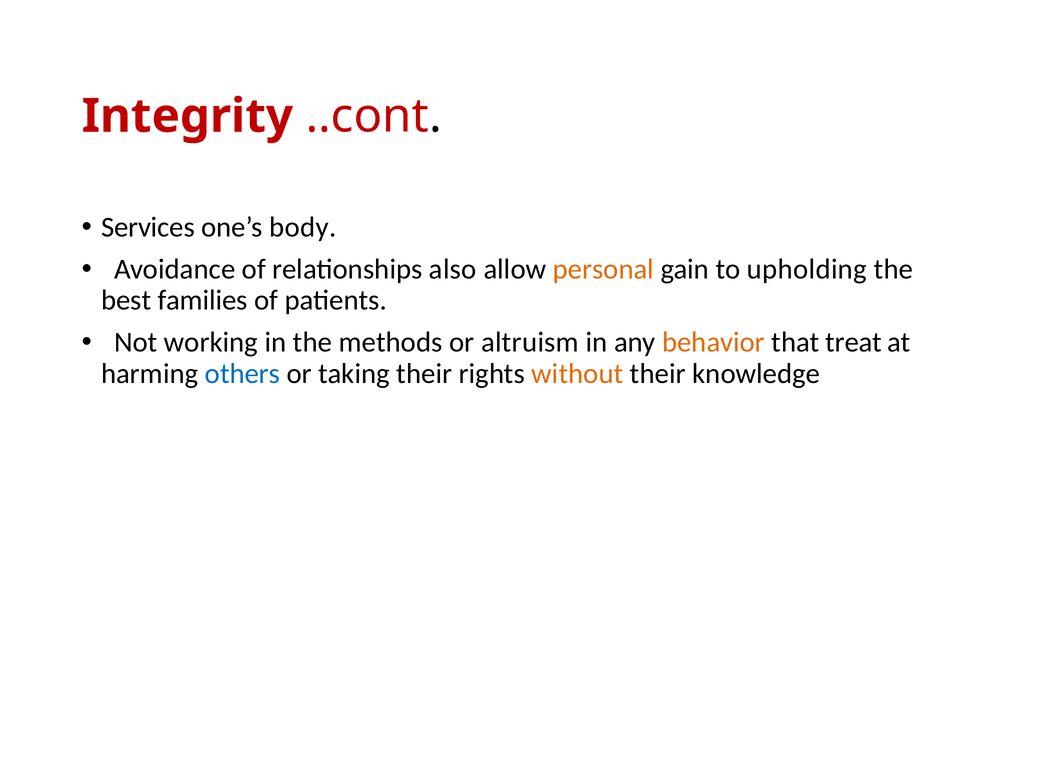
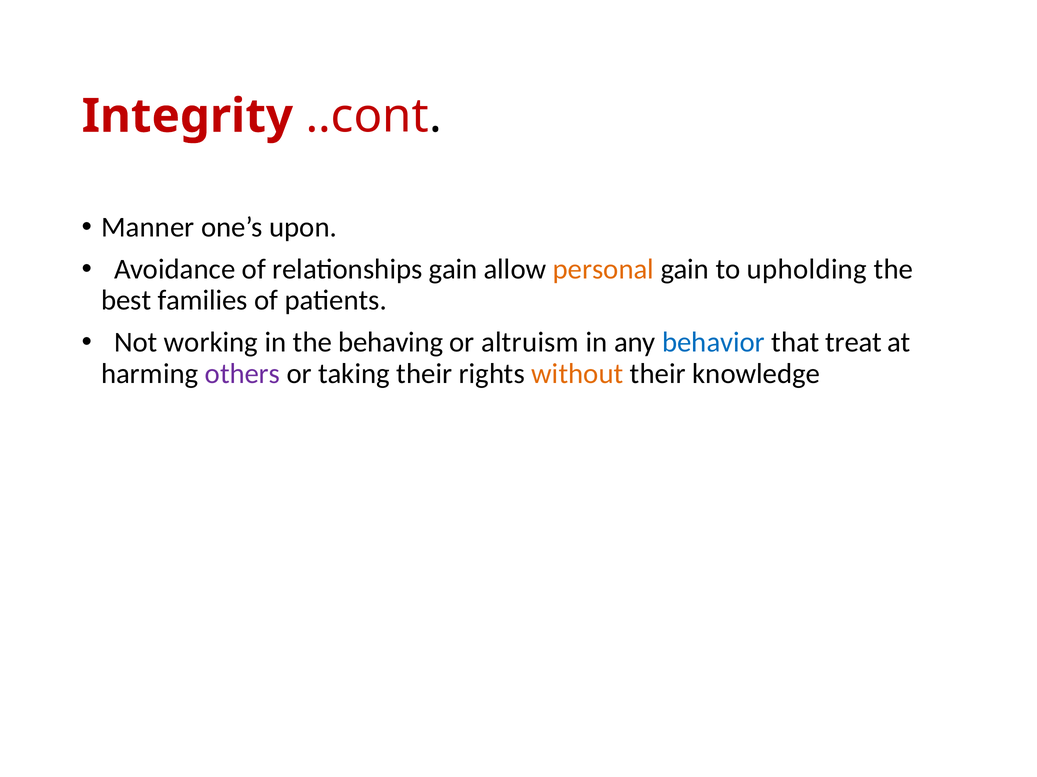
Services: Services -> Manner
body: body -> upon
relationships also: also -> gain
methods: methods -> behaving
behavior colour: orange -> blue
others colour: blue -> purple
